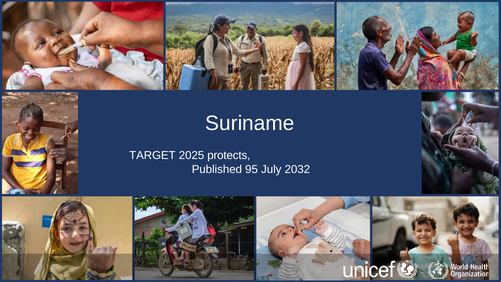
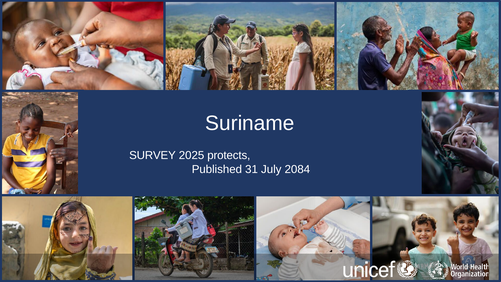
TARGET: TARGET -> SURVEY
95: 95 -> 31
2032: 2032 -> 2084
